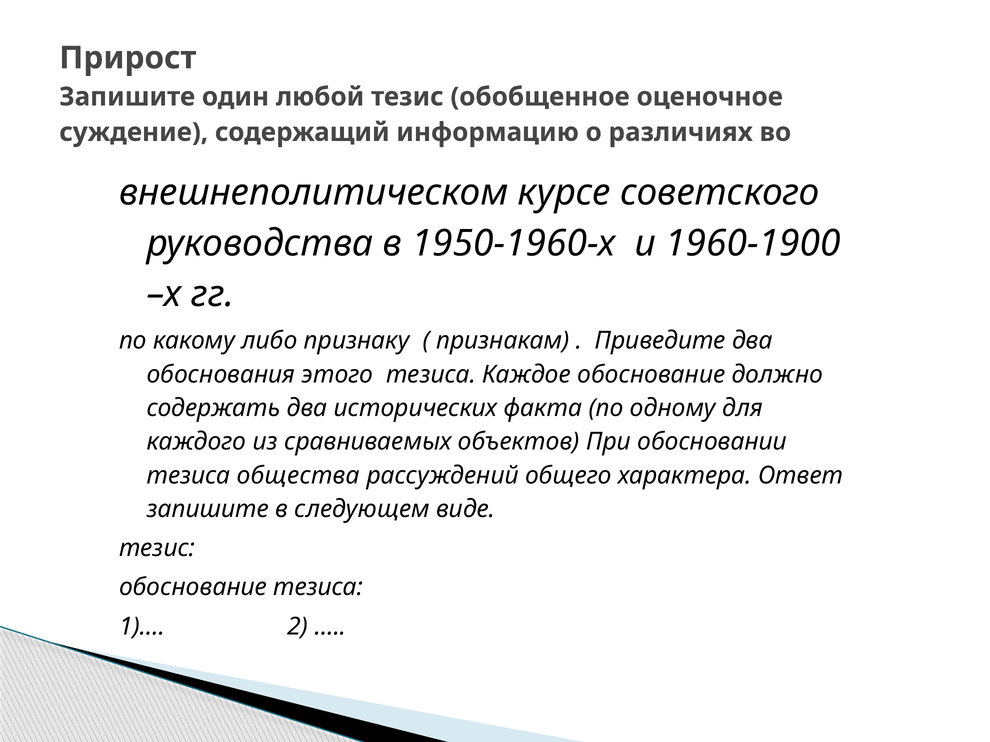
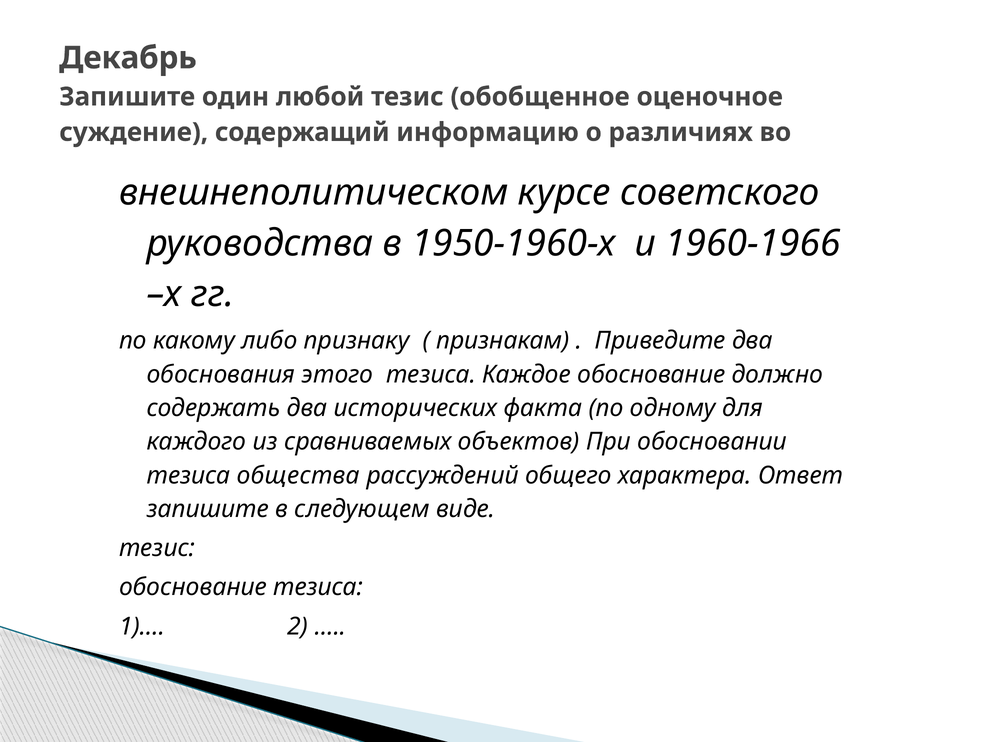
Прирост: Прирост -> Декабрь
1960-1900: 1960-1900 -> 1960-1966
